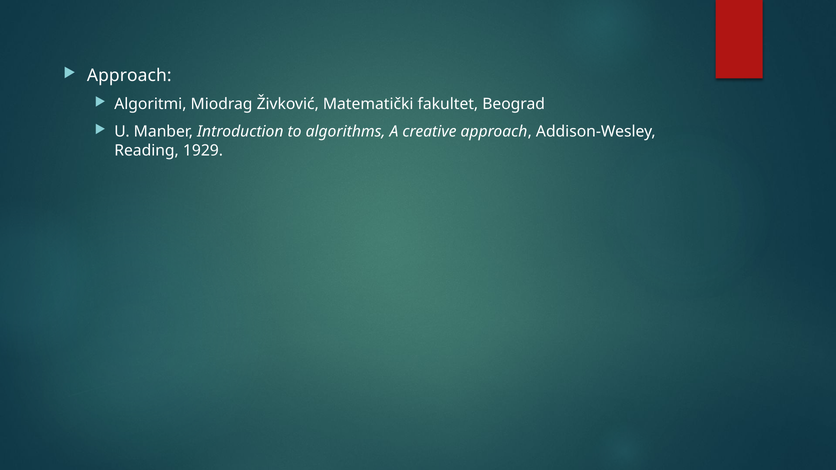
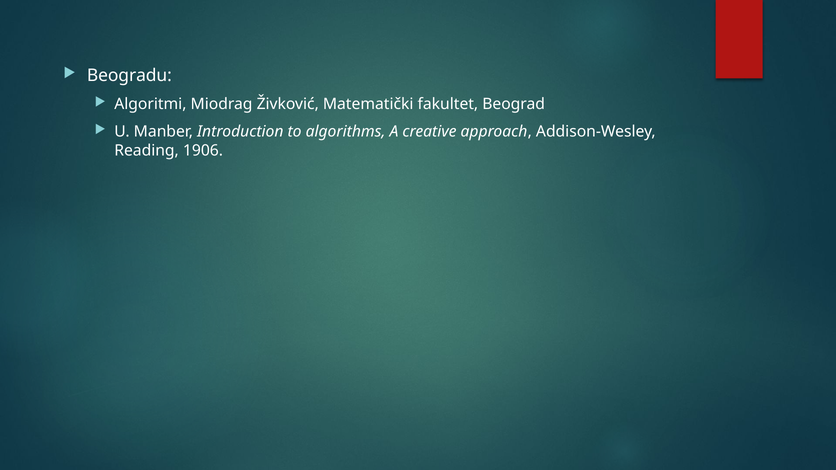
Approach at (129, 76): Approach -> Beogradu
1929: 1929 -> 1906
